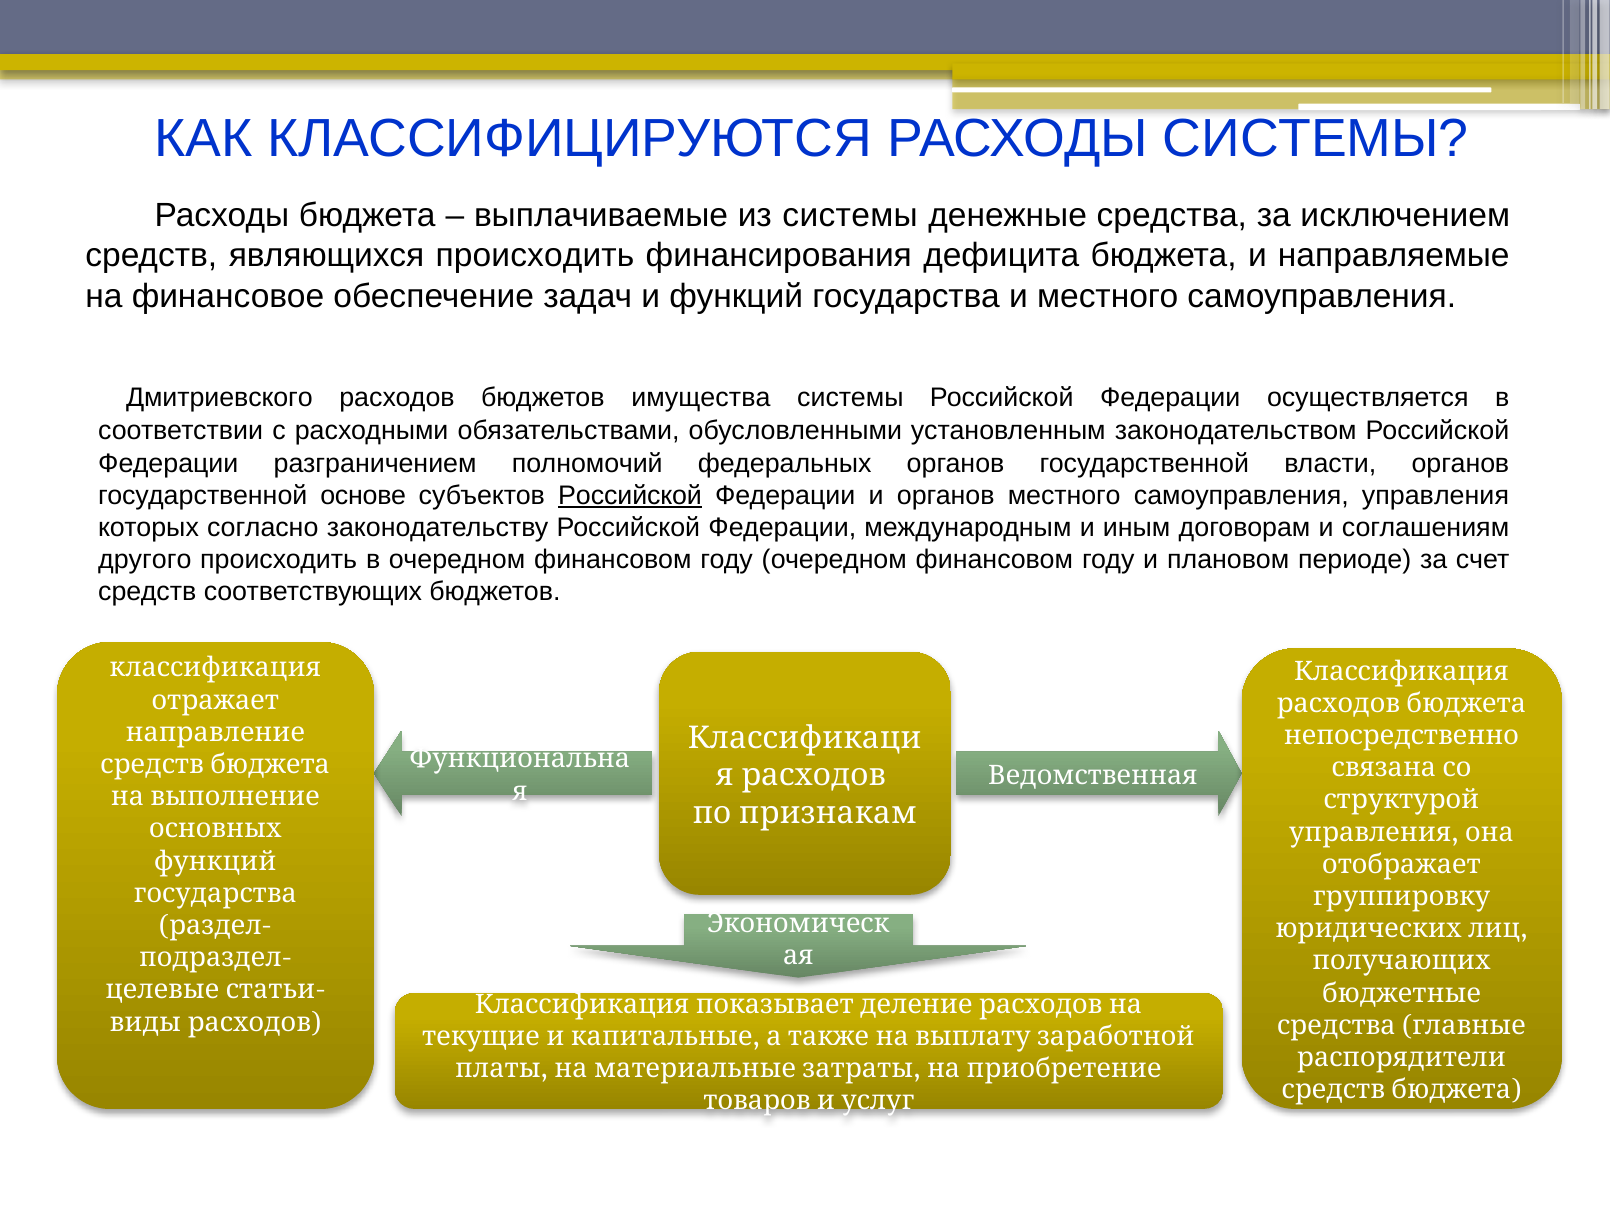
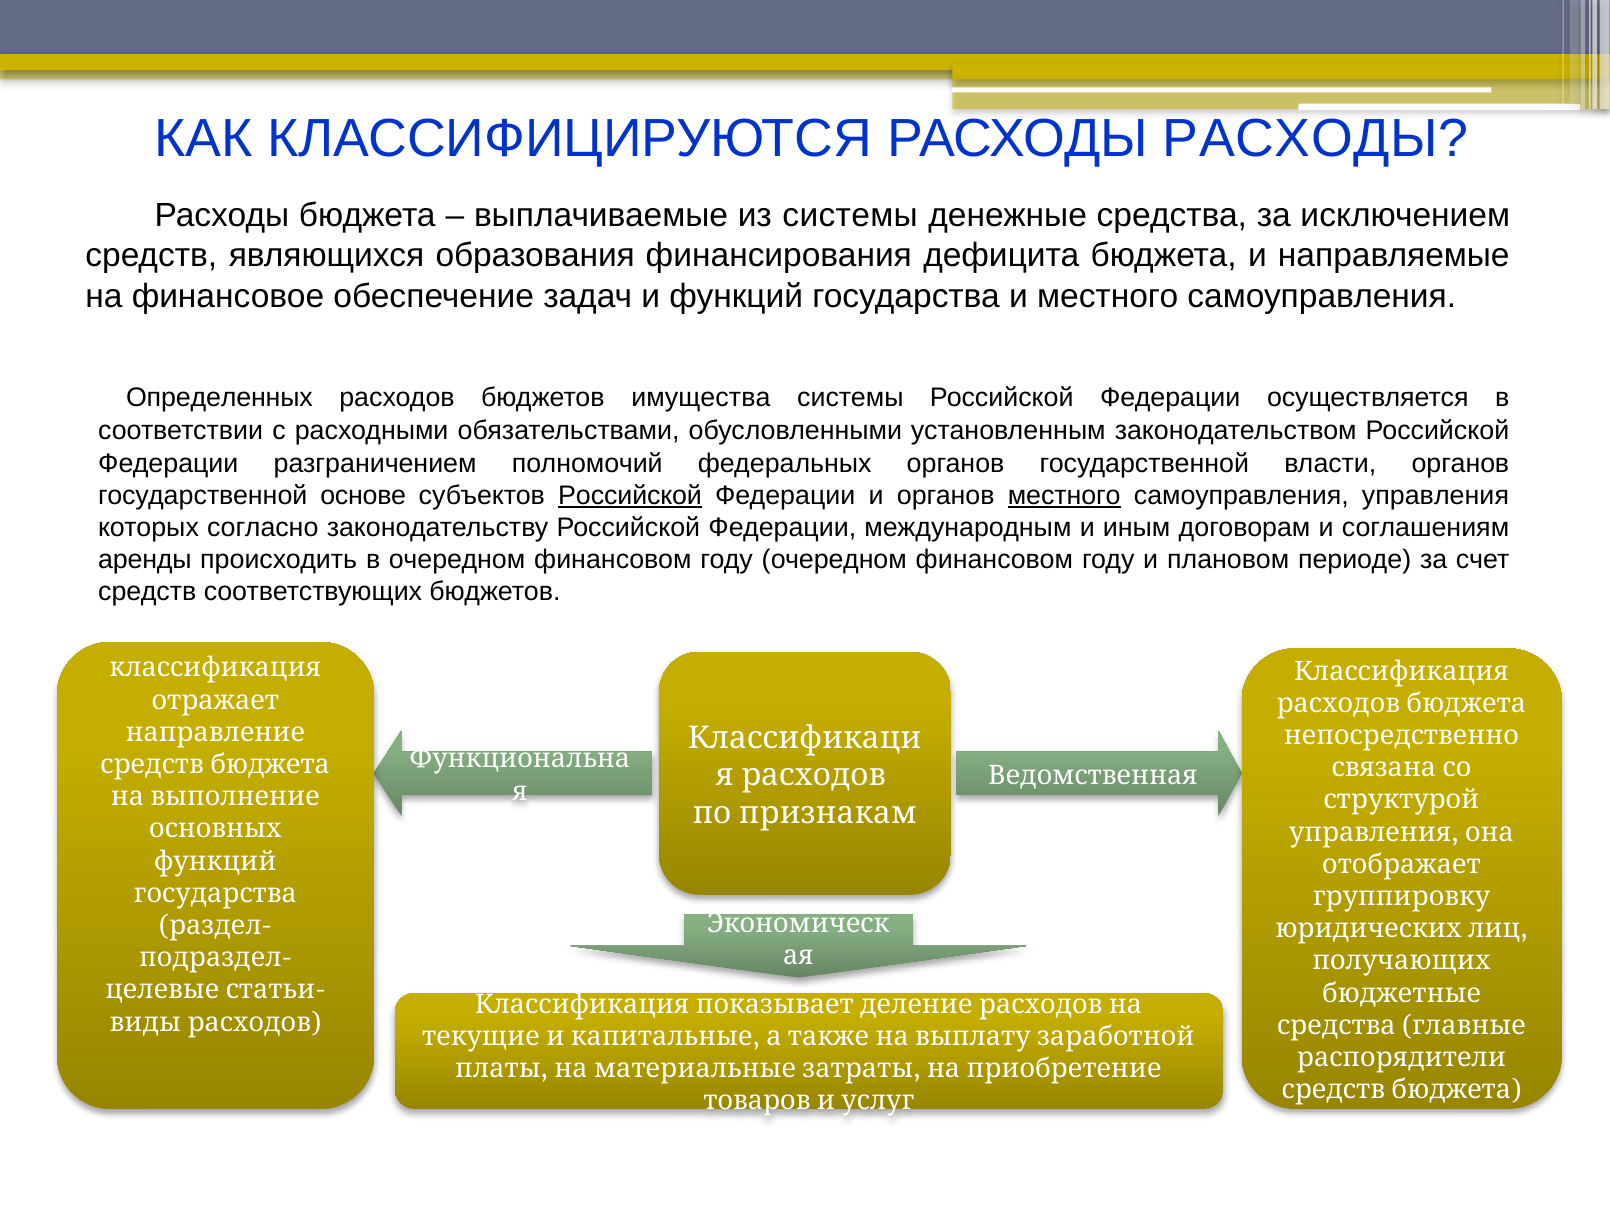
КЛАССИФИЦИРУЮТСЯ РАСХОДЫ СИСТЕМЫ: СИСТЕМЫ -> РАСХОДЫ
являющихся происходить: происходить -> образования
Дмитриевского: Дмитриевского -> Определенных
местного at (1064, 496) underline: none -> present
другого: другого -> аренды
